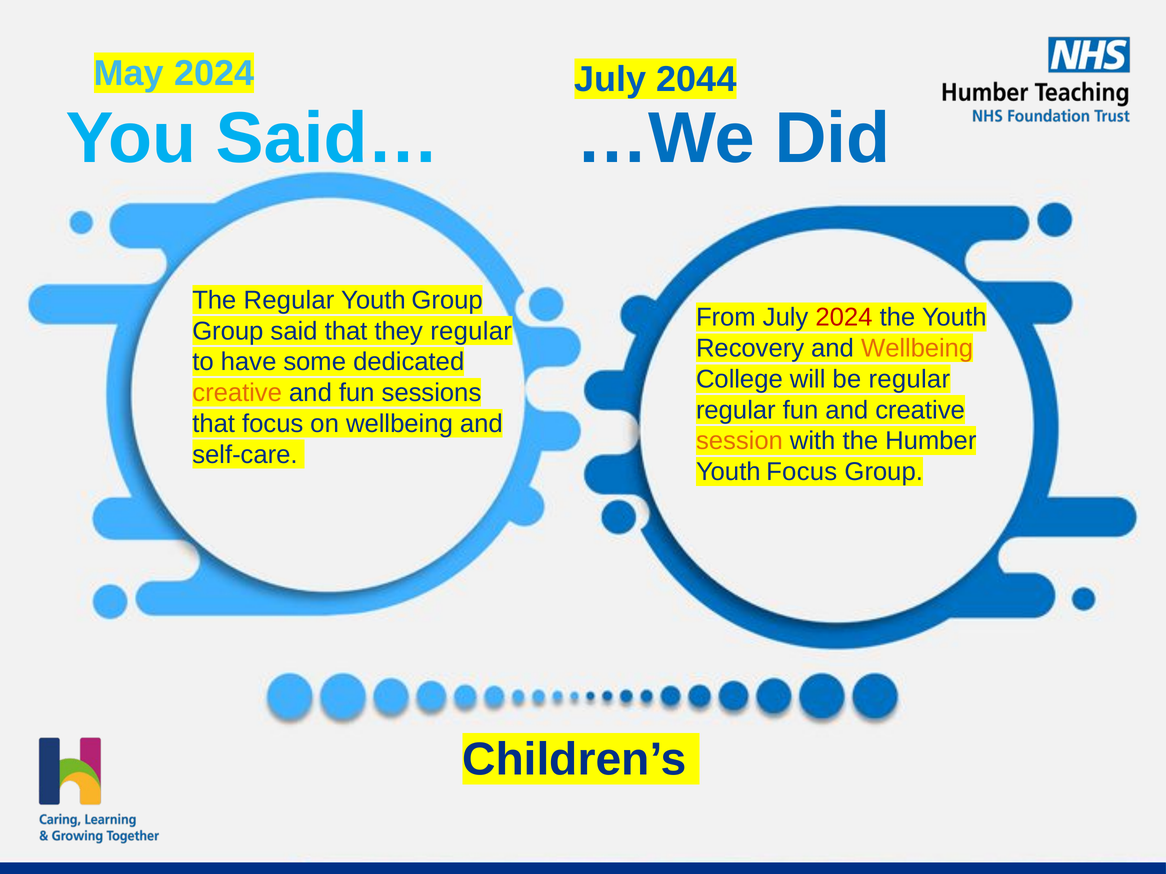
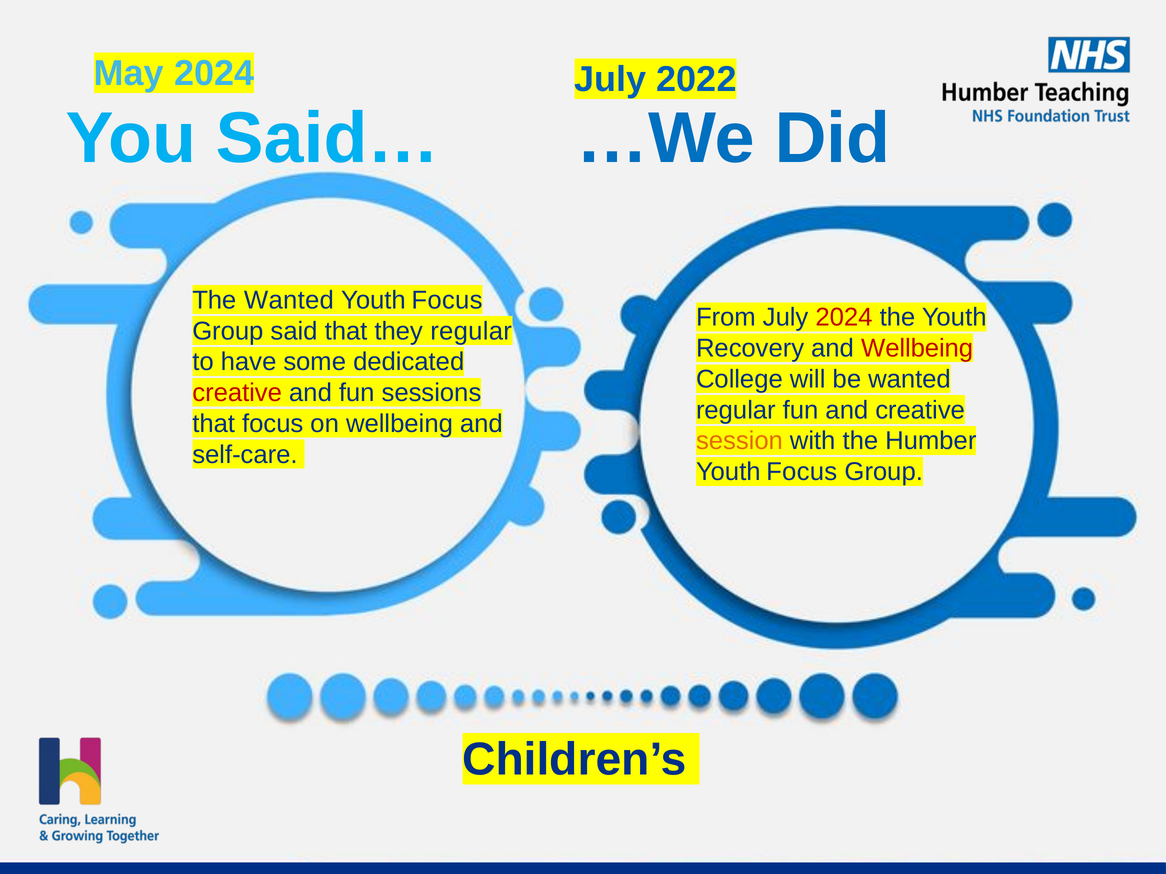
2044: 2044 -> 2022
The Regular: Regular -> Wanted
Group at (447, 300): Group -> Focus
Wellbeing at (917, 348) colour: orange -> red
be regular: regular -> wanted
creative at (237, 393) colour: orange -> red
